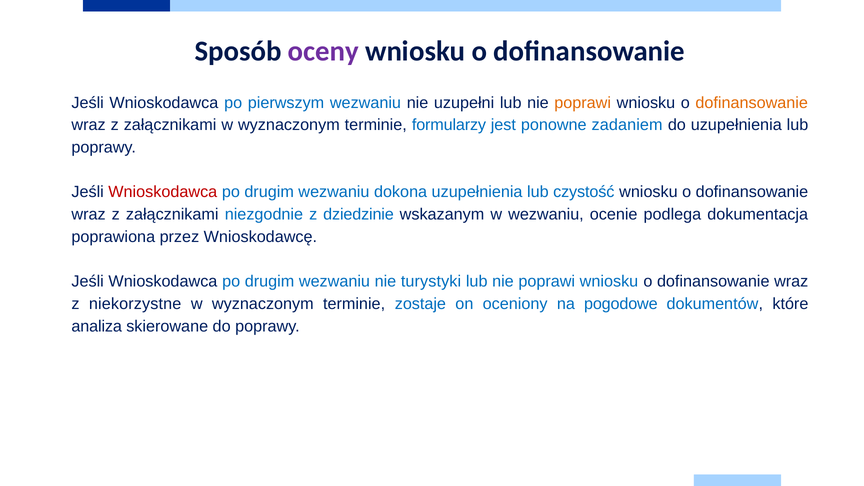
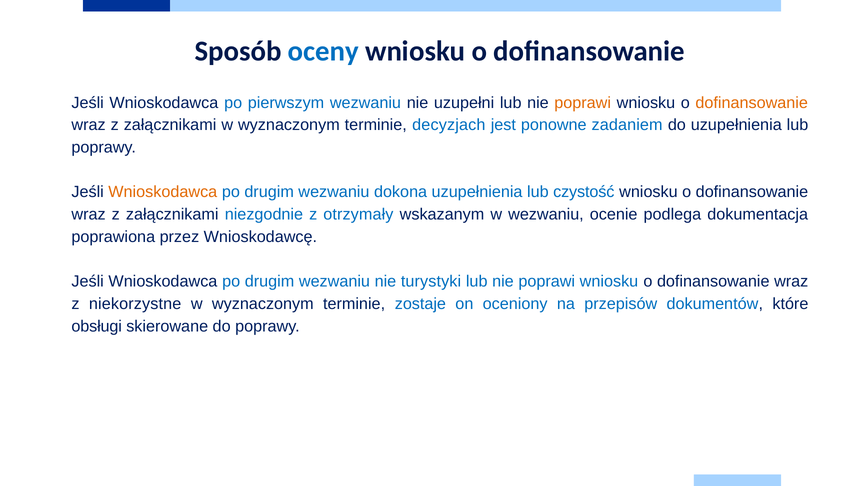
oceny colour: purple -> blue
formularzy: formularzy -> decyzjach
Wnioskodawca at (163, 192) colour: red -> orange
dziedzinie: dziedzinie -> otrzymały
pogodowe: pogodowe -> przepisów
analiza: analiza -> obsługi
